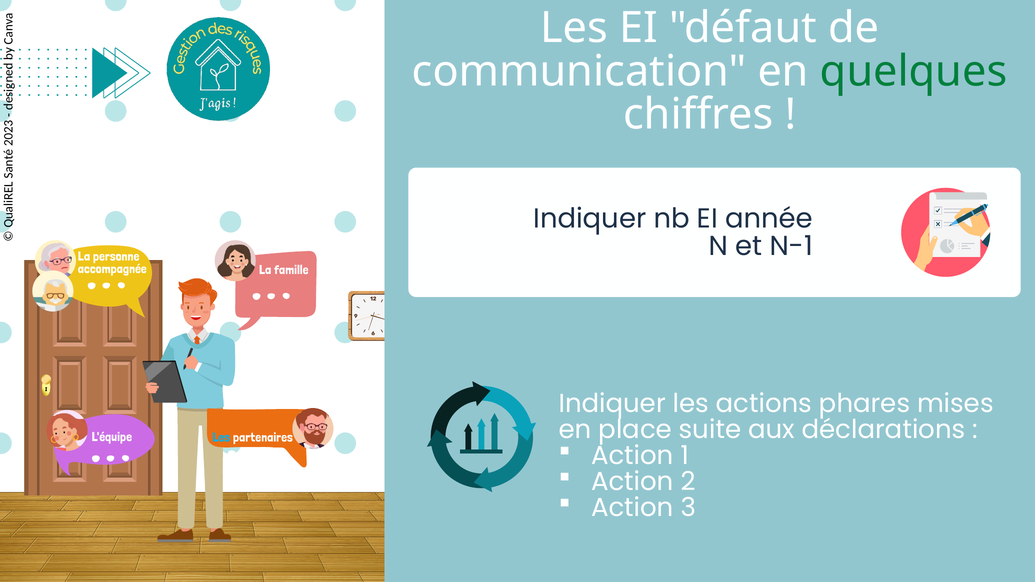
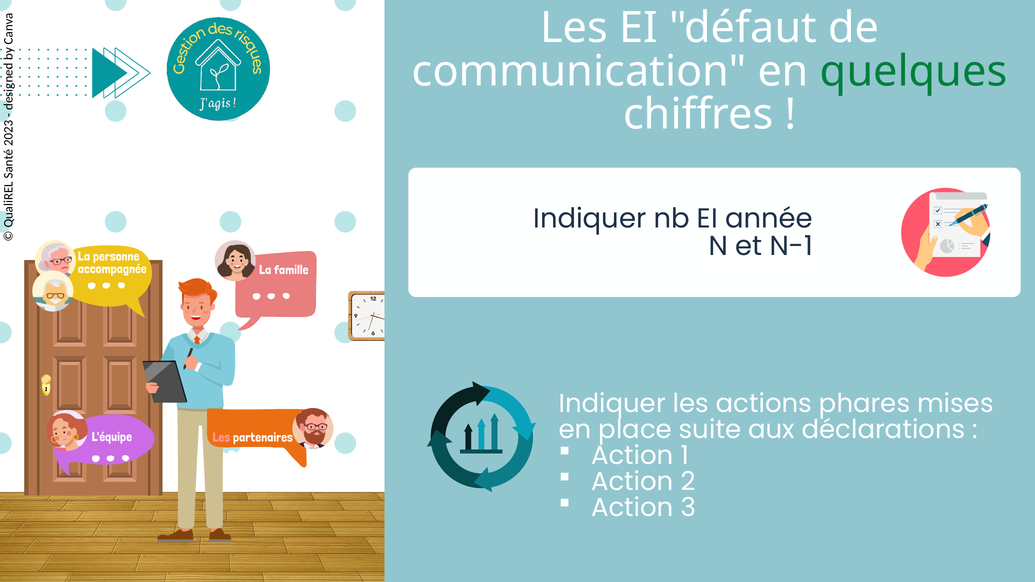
Les at (221, 438) colour: light blue -> pink
